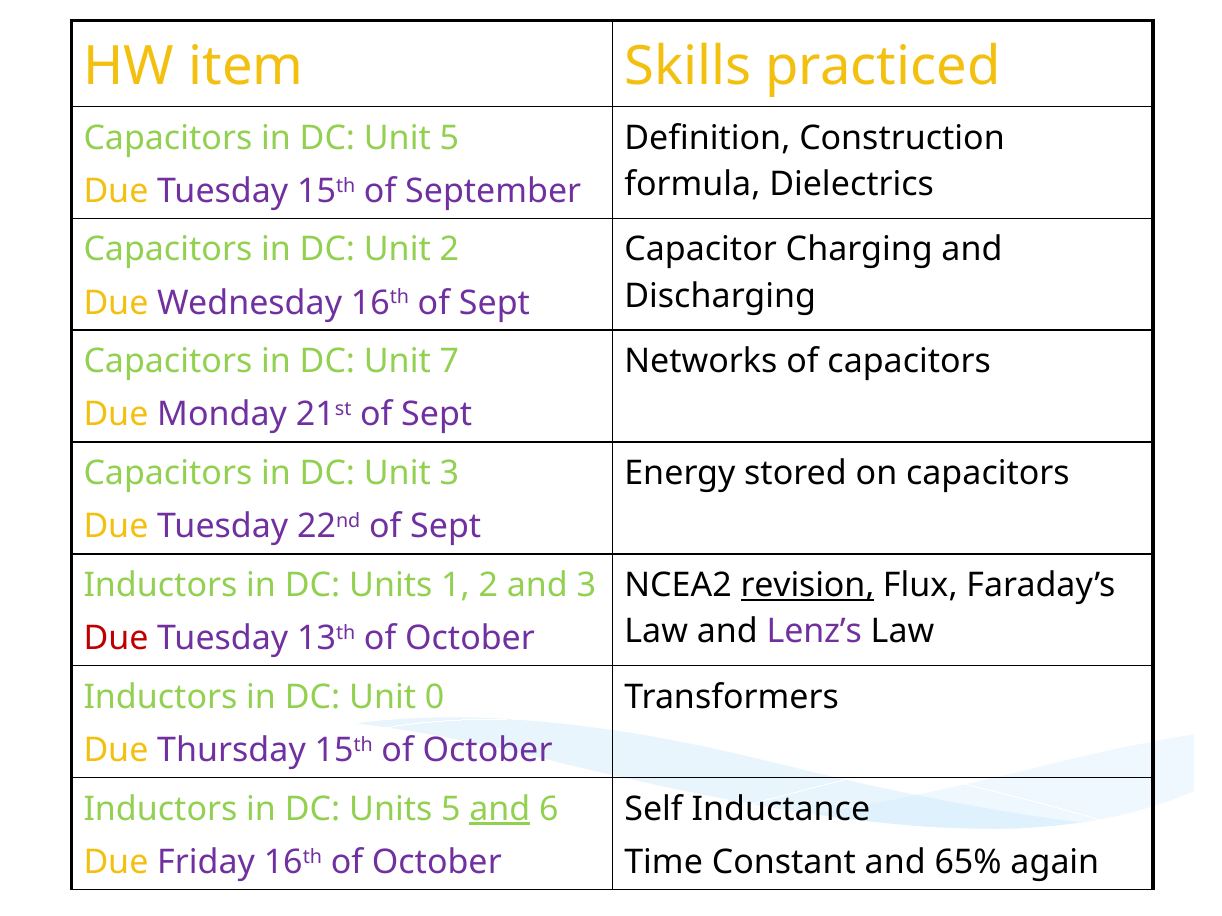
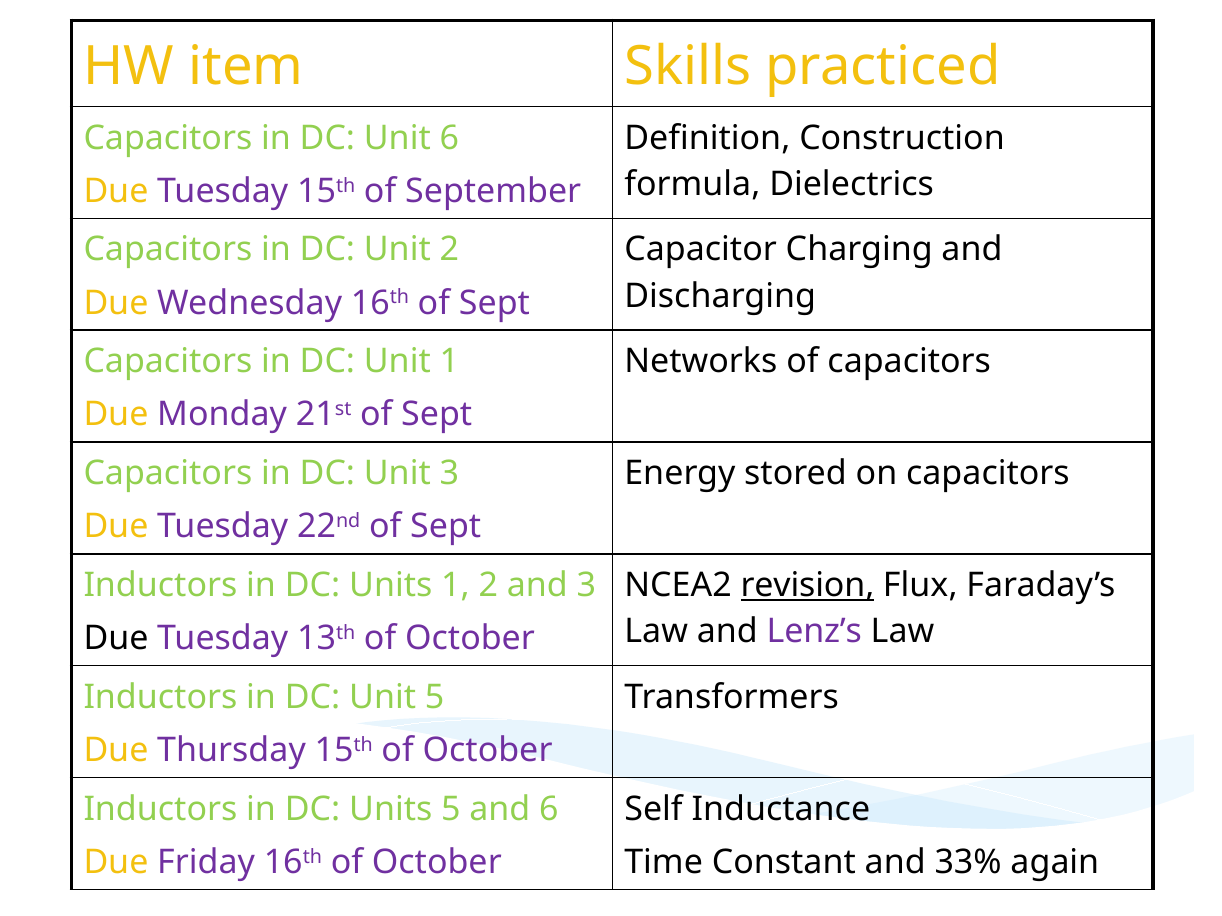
Unit 5: 5 -> 6
Unit 7: 7 -> 1
Due at (116, 639) colour: red -> black
Unit 0: 0 -> 5
and at (500, 809) underline: present -> none
65%: 65% -> 33%
